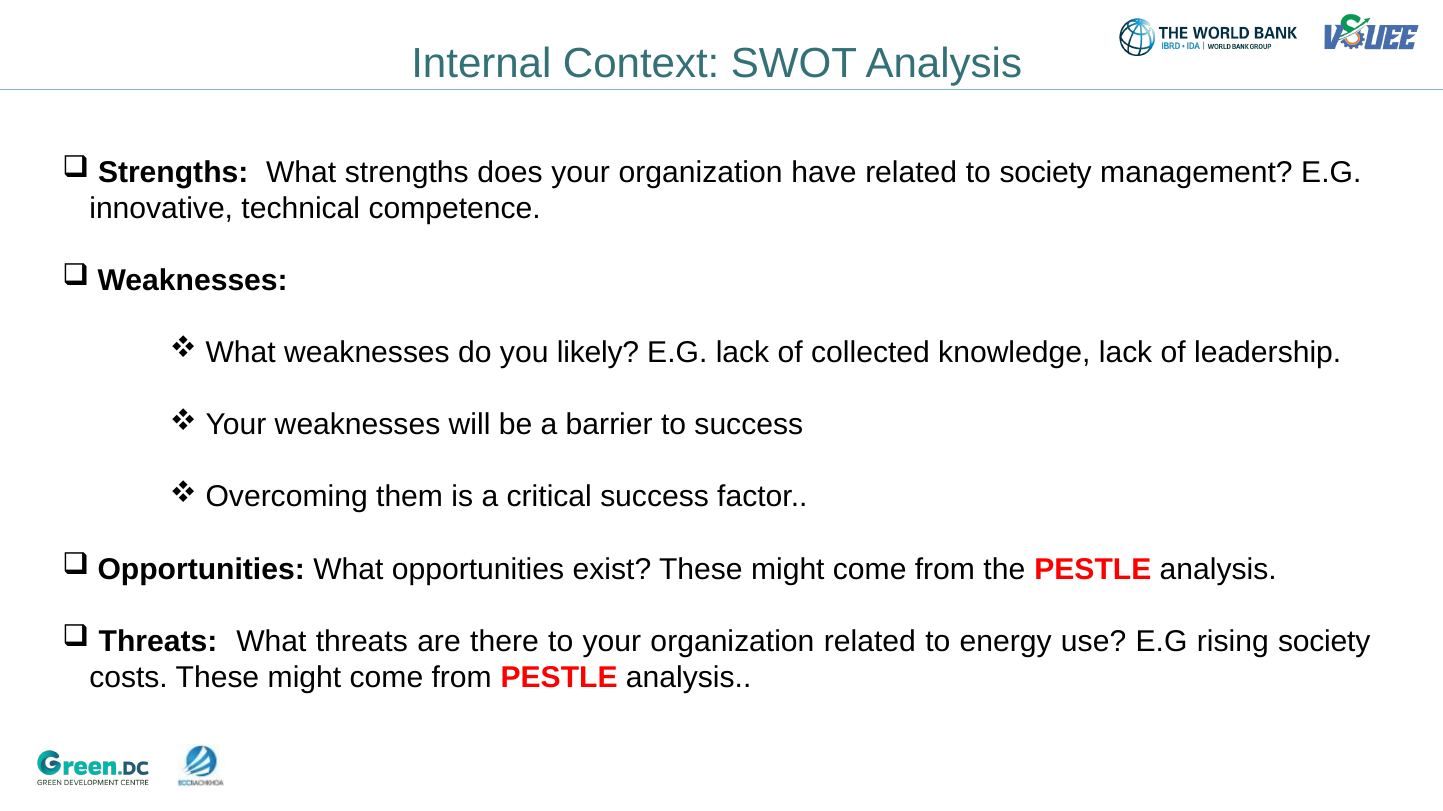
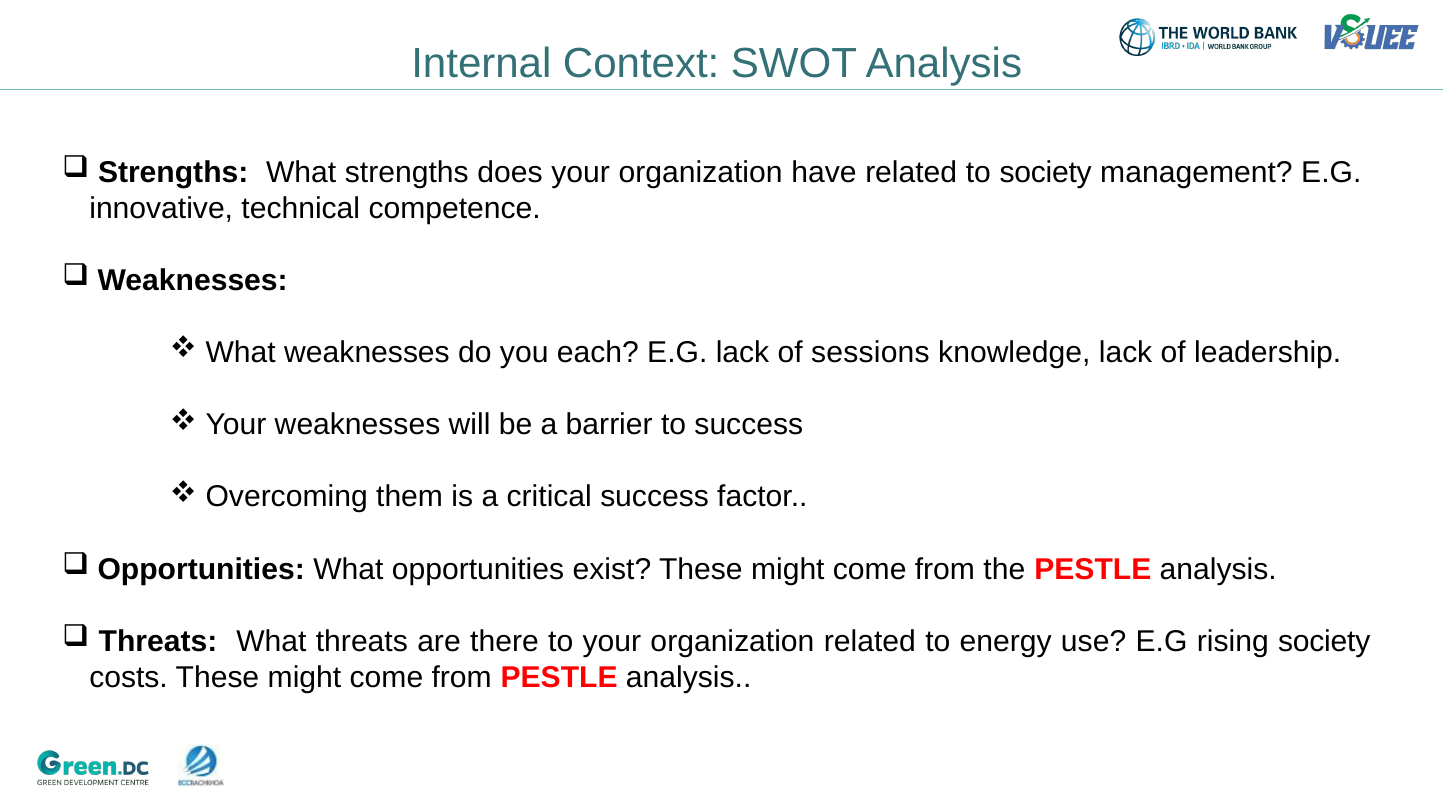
likely: likely -> each
collected: collected -> sessions
